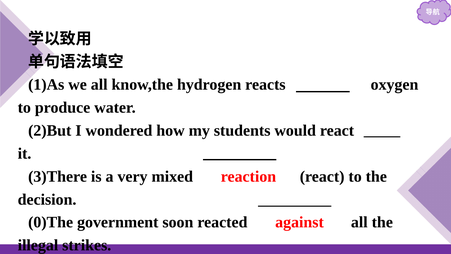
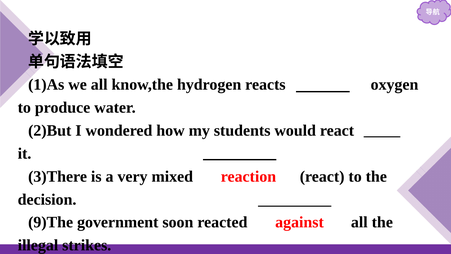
0)The: 0)The -> 9)The
